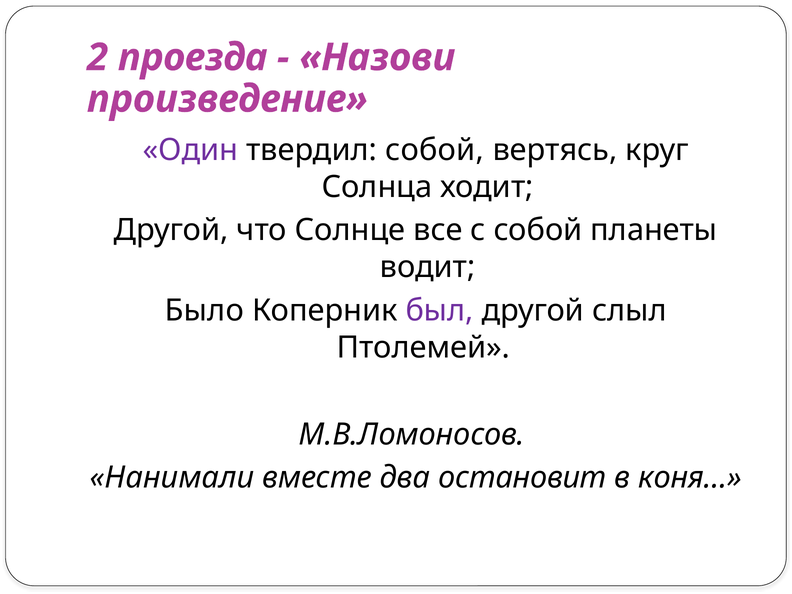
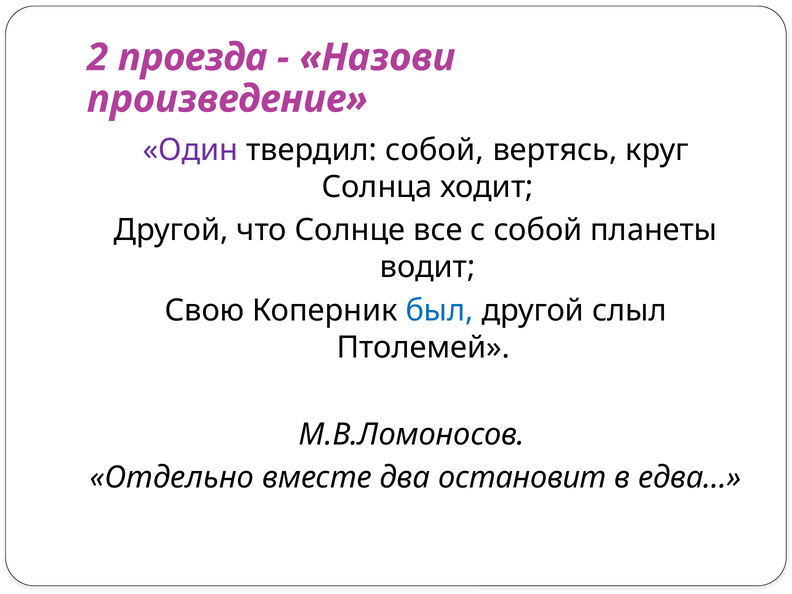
Было: Было -> Свою
был colour: purple -> blue
Нанимали: Нанимали -> Отдельно
коня…: коня… -> едва…
